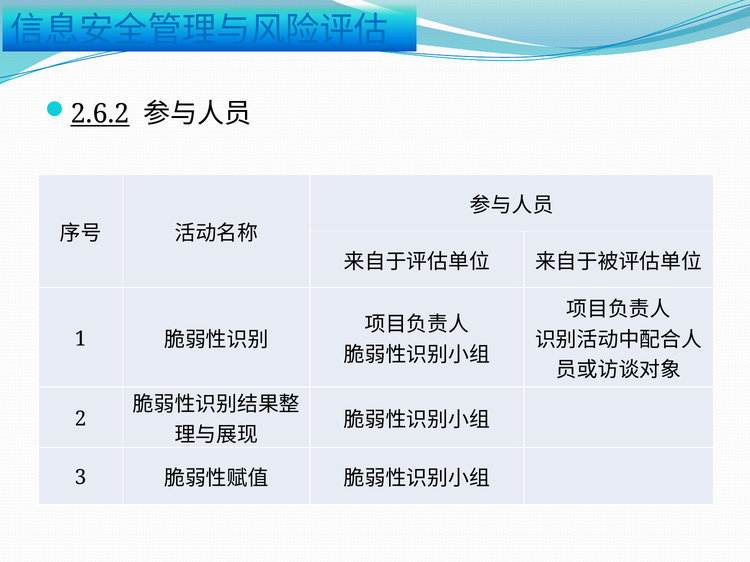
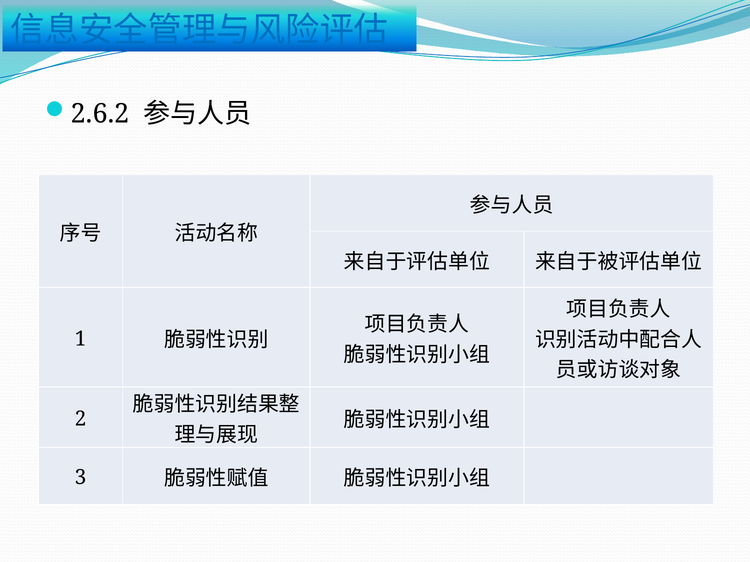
2.6.2 underline: present -> none
